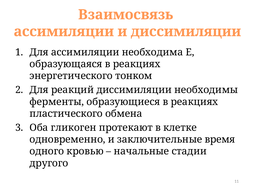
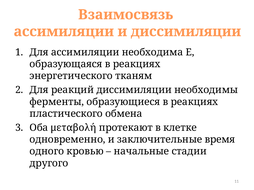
тонком: тонком -> тканям
гликоген: гликоген -> μεταβολή
